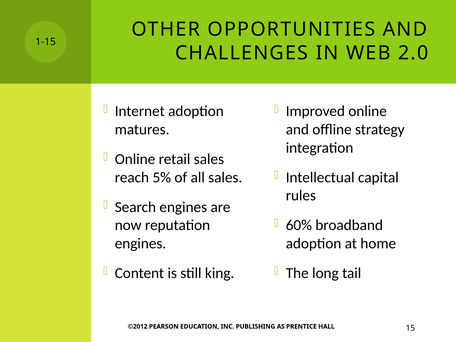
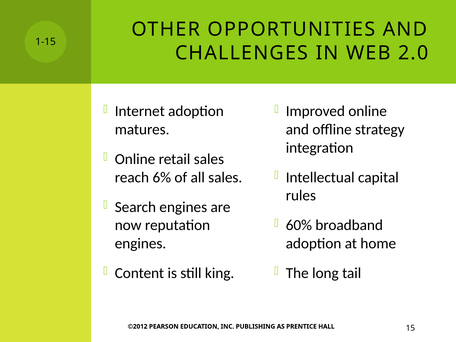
5%: 5% -> 6%
